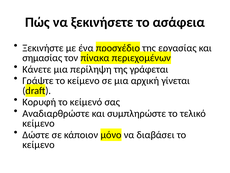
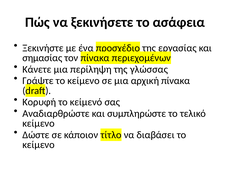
γράφεται: γράφεται -> γλώσσας
αρχική γίνεται: γίνεται -> πίνακα
μόνο: μόνο -> τίτλο
